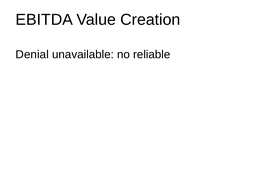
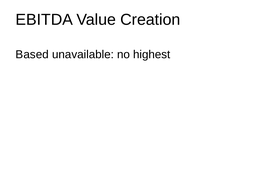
Denial: Denial -> Based
reliable: reliable -> highest
